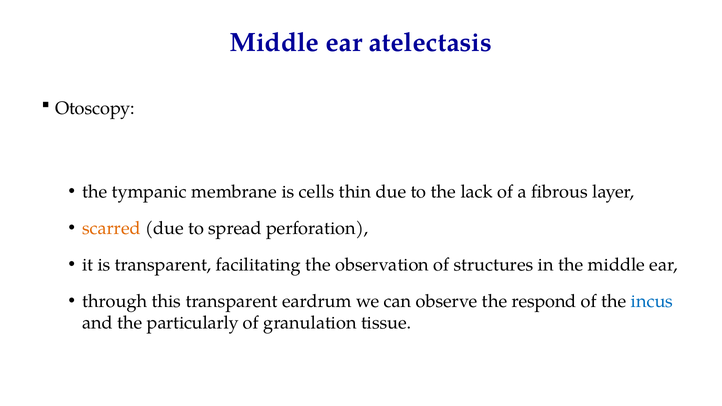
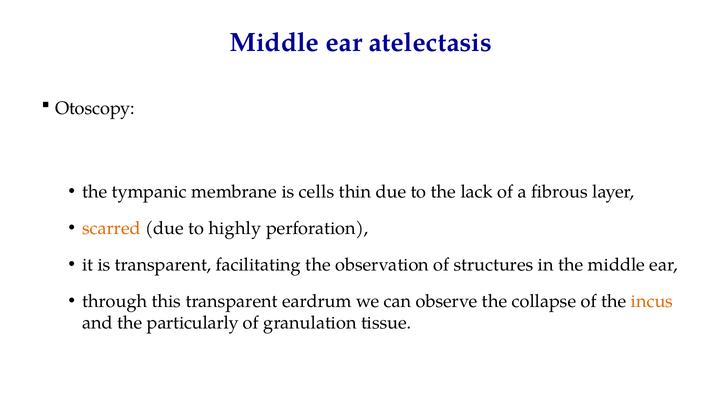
spread: spread -> highly
respond: respond -> collapse
incus colour: blue -> orange
